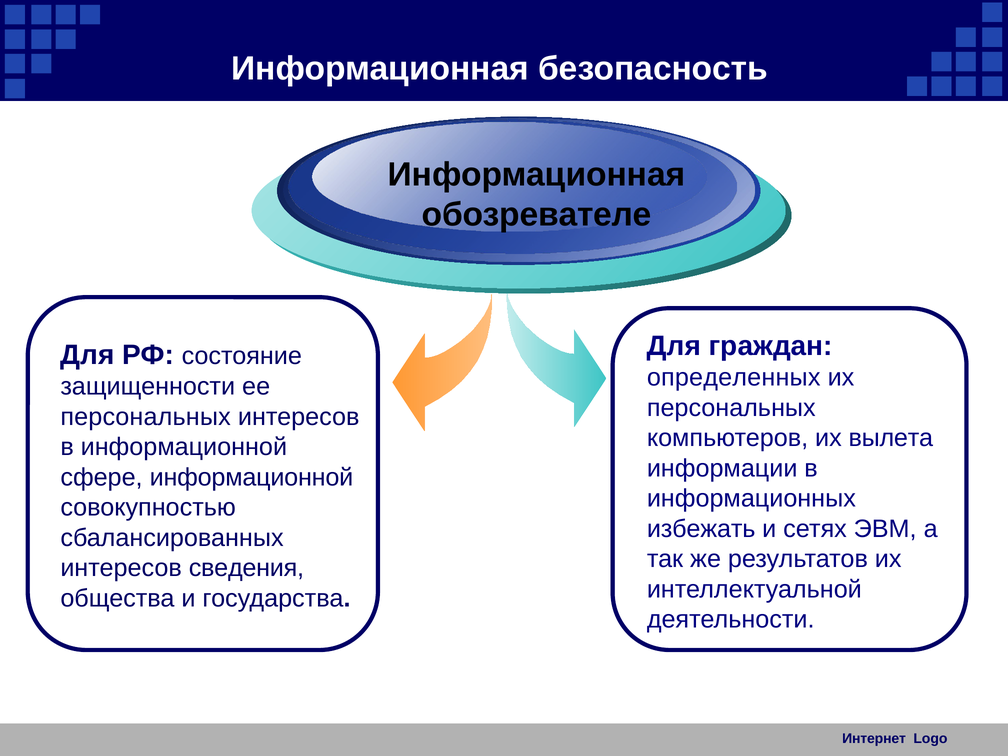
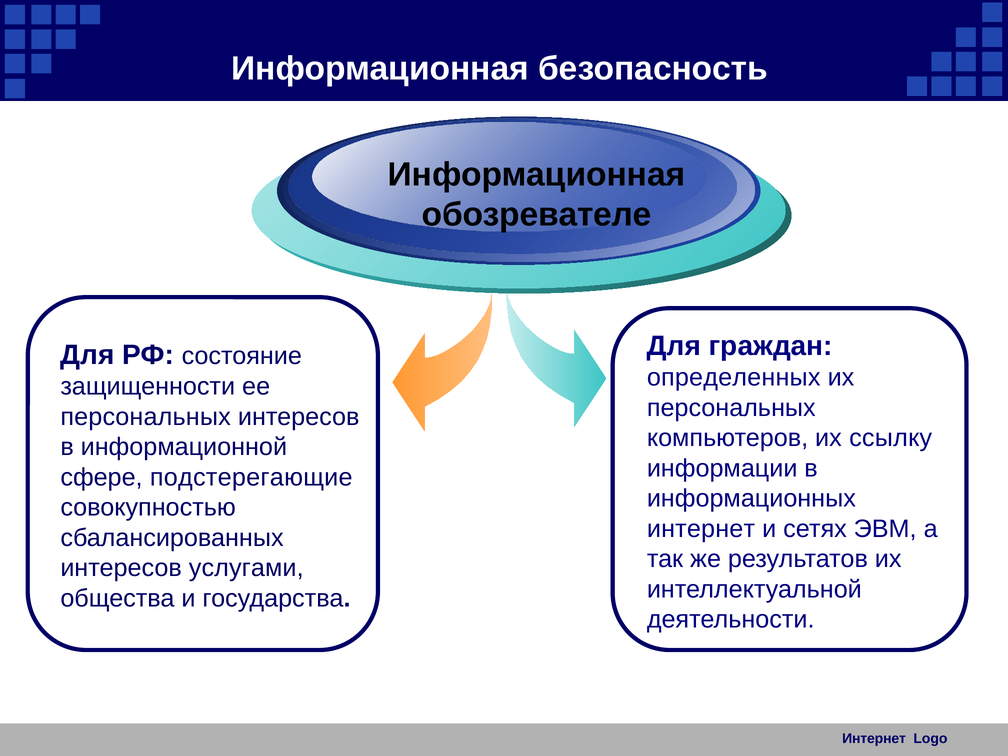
вылета: вылета -> ссылку
сфере информационной: информационной -> подстерегающие
избежать at (701, 529): избежать -> интернет
сведения: сведения -> услугами
